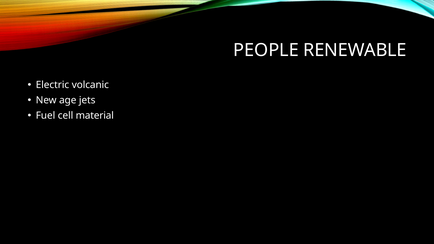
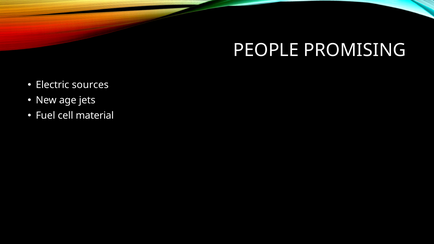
RENEWABLE: RENEWABLE -> PROMISING
volcanic: volcanic -> sources
